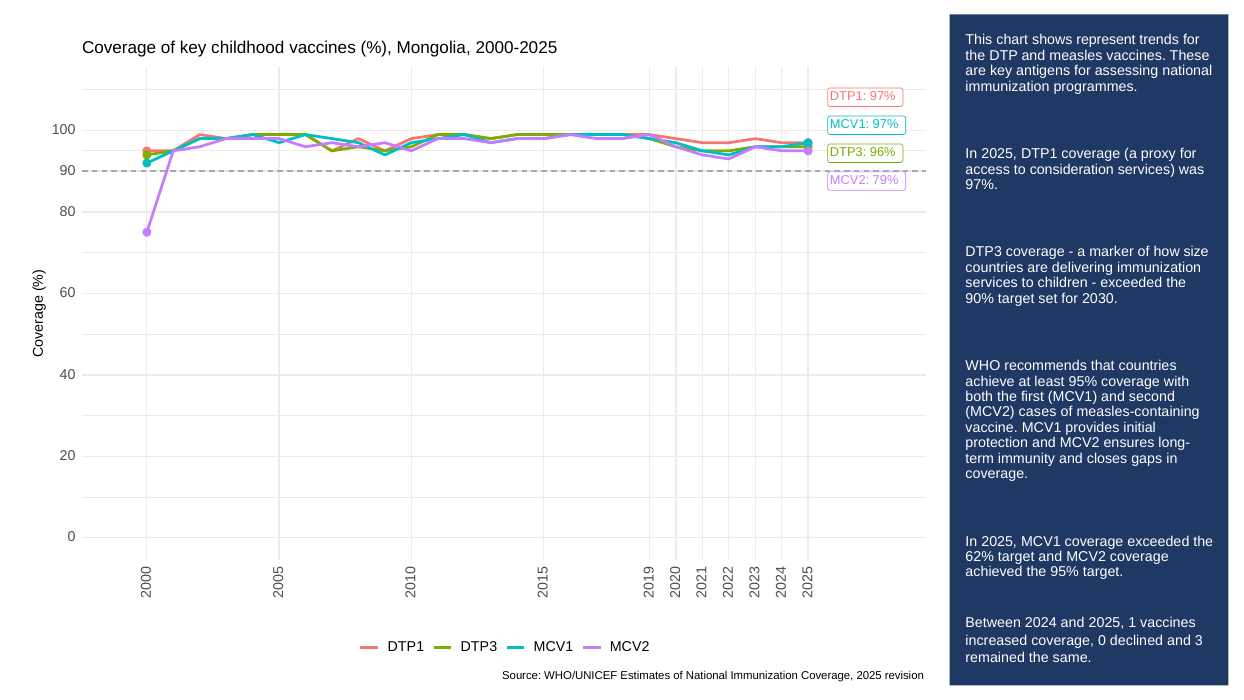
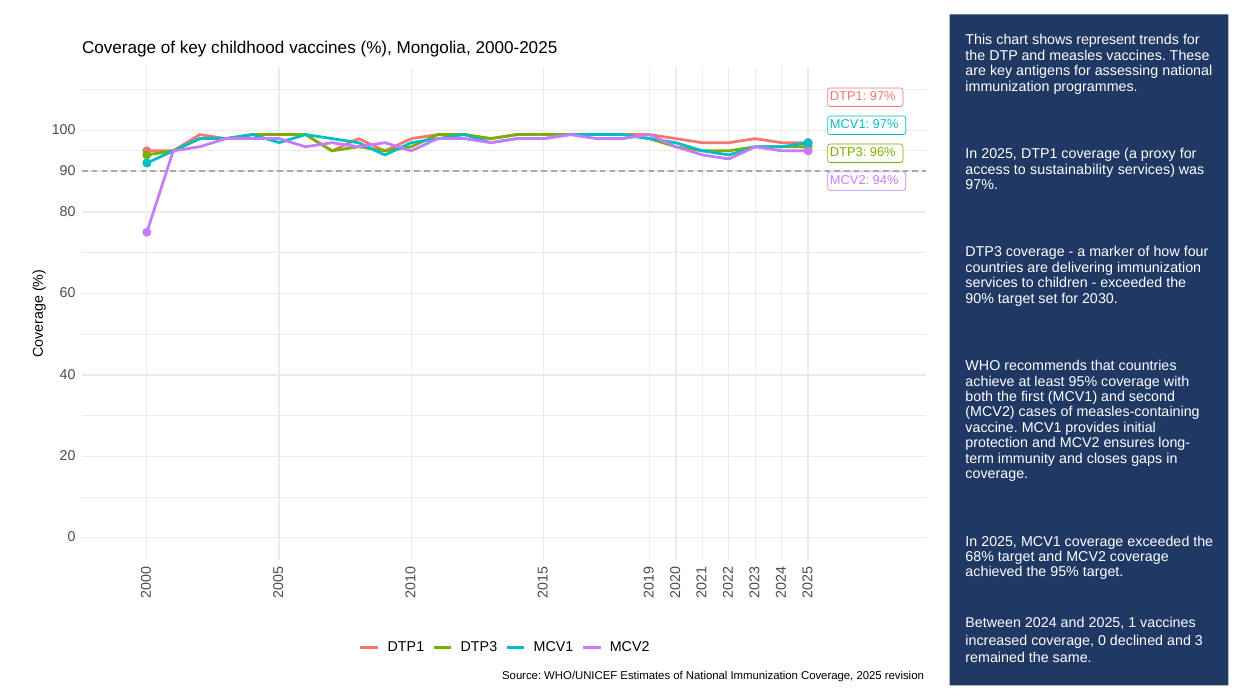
consideration: consideration -> sustainability
79%: 79% -> 94%
size: size -> four
62%: 62% -> 68%
